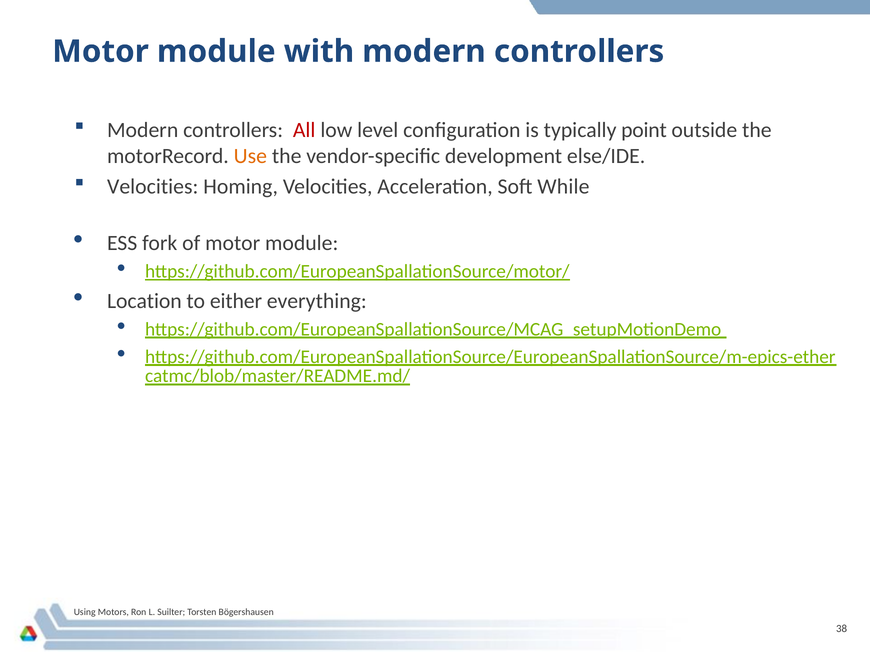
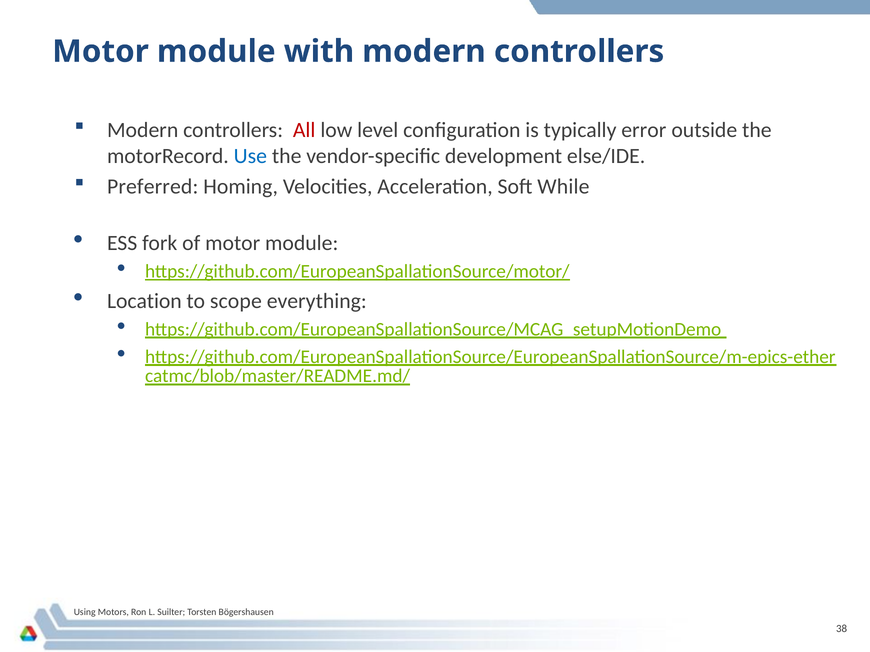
point: point -> error
Use colour: orange -> blue
Velocities at (153, 187): Velocities -> Preferred
either: either -> scope
